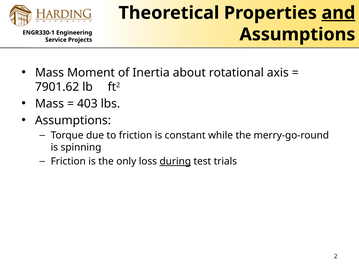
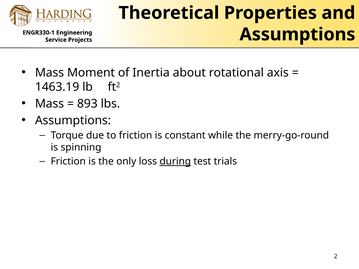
and underline: present -> none
7901.62: 7901.62 -> 1463.19
403: 403 -> 893
